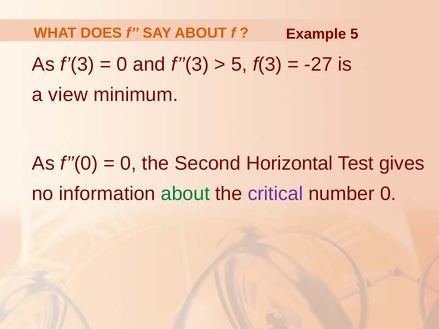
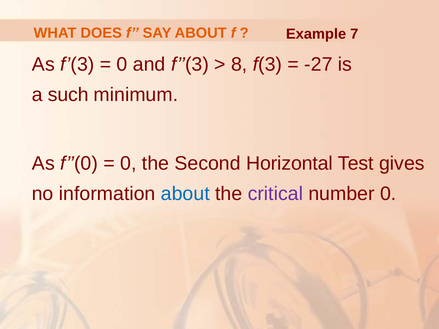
Example 5: 5 -> 7
5 at (239, 64): 5 -> 8
view: view -> such
about at (185, 194) colour: green -> blue
